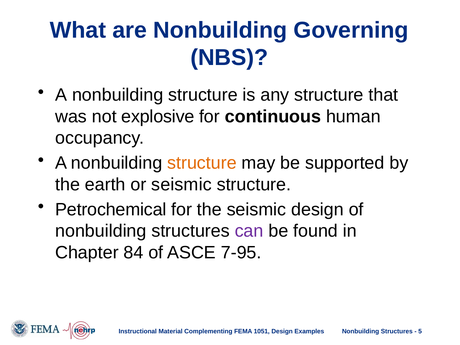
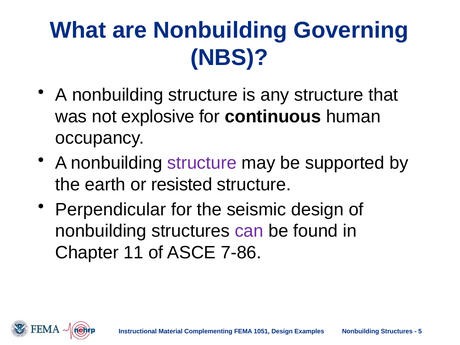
structure at (202, 163) colour: orange -> purple
or seismic: seismic -> resisted
Petrochemical: Petrochemical -> Perpendicular
84: 84 -> 11
7-95: 7-95 -> 7-86
